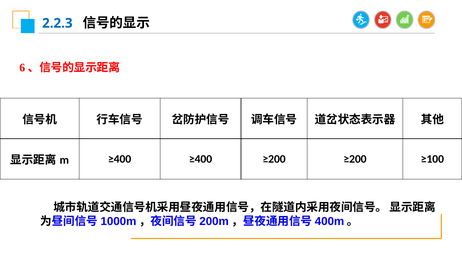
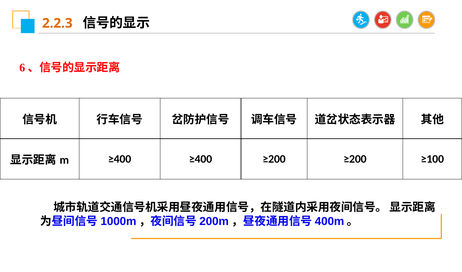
2.2.3 colour: blue -> orange
